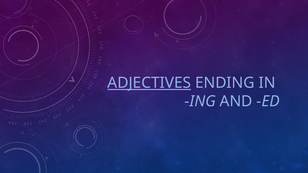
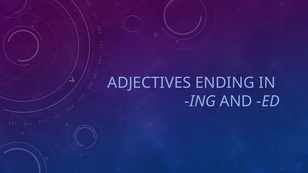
ADJECTIVES underline: present -> none
